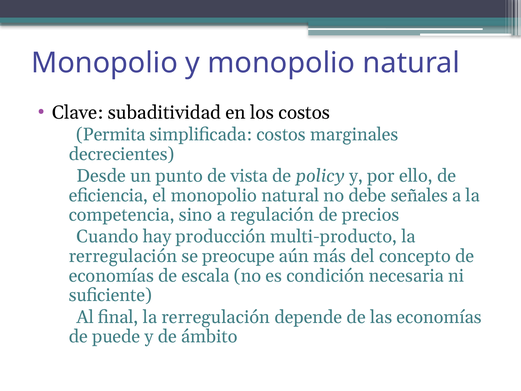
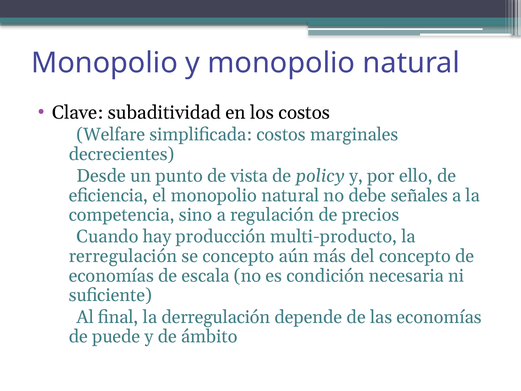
Permita: Permita -> Welfare
se preocupe: preocupe -> concepto
final la rerregulación: rerregulación -> derregulación
